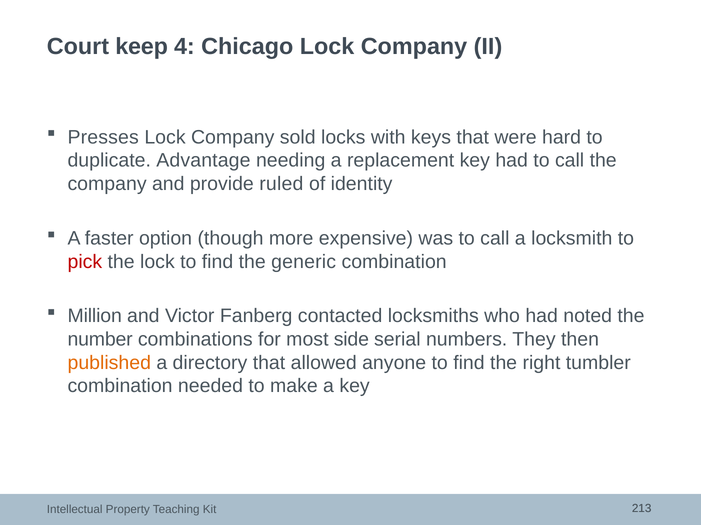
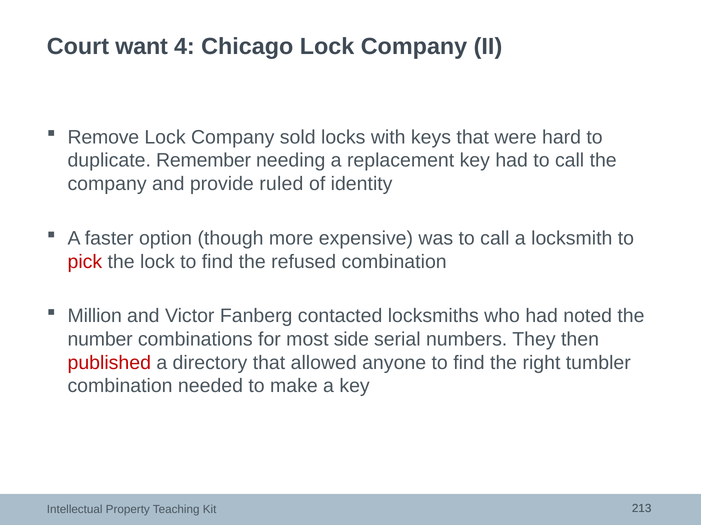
keep: keep -> want
Presses: Presses -> Remove
Advantage: Advantage -> Remember
generic: generic -> refused
published colour: orange -> red
